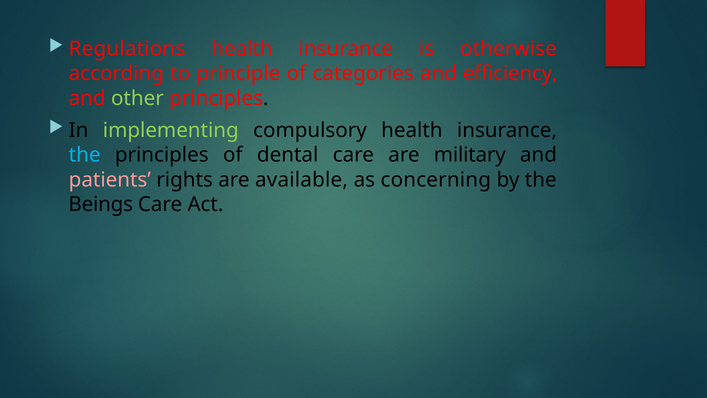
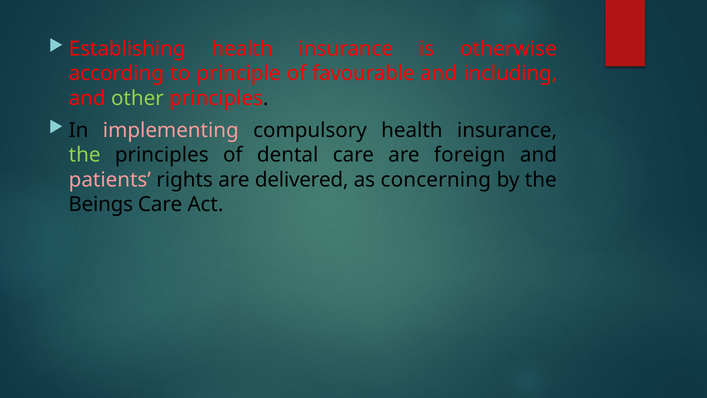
Regulations: Regulations -> Establishing
categories: categories -> favourable
efficiency: efficiency -> including
implementing colour: light green -> pink
the at (85, 155) colour: light blue -> light green
military: military -> foreign
available: available -> delivered
